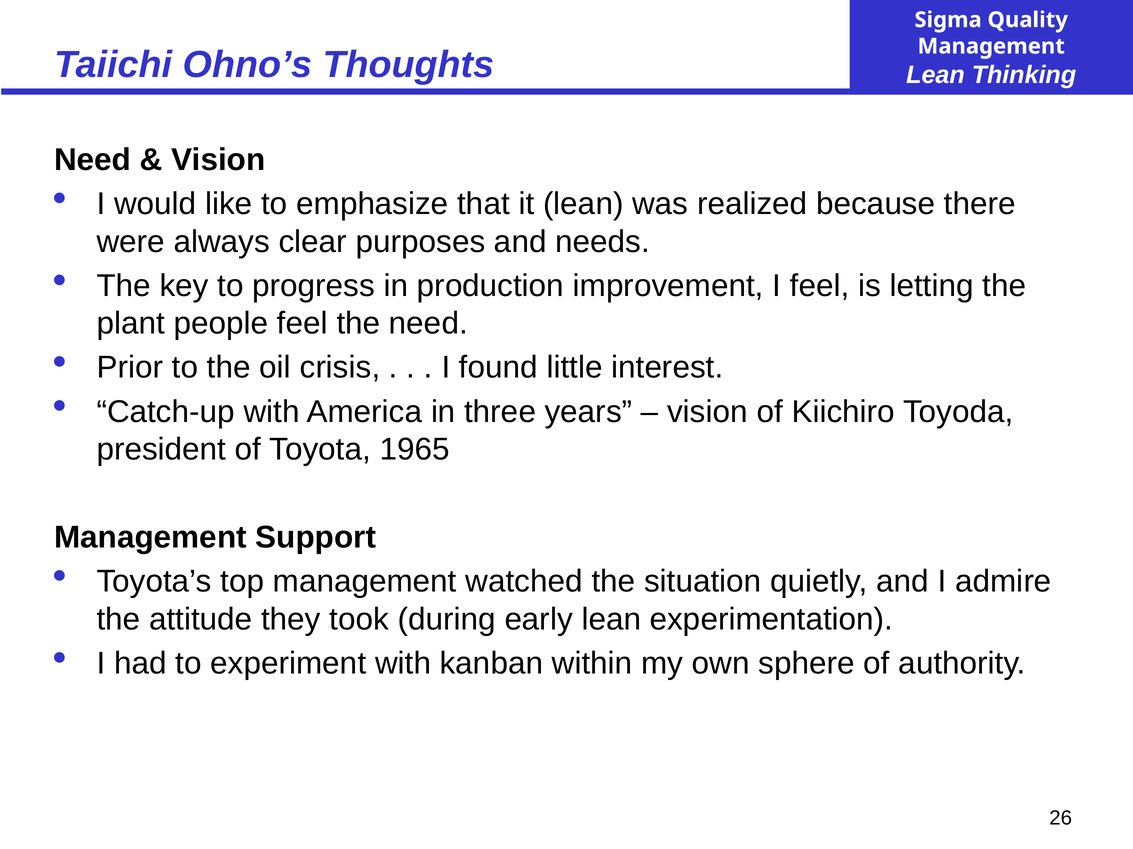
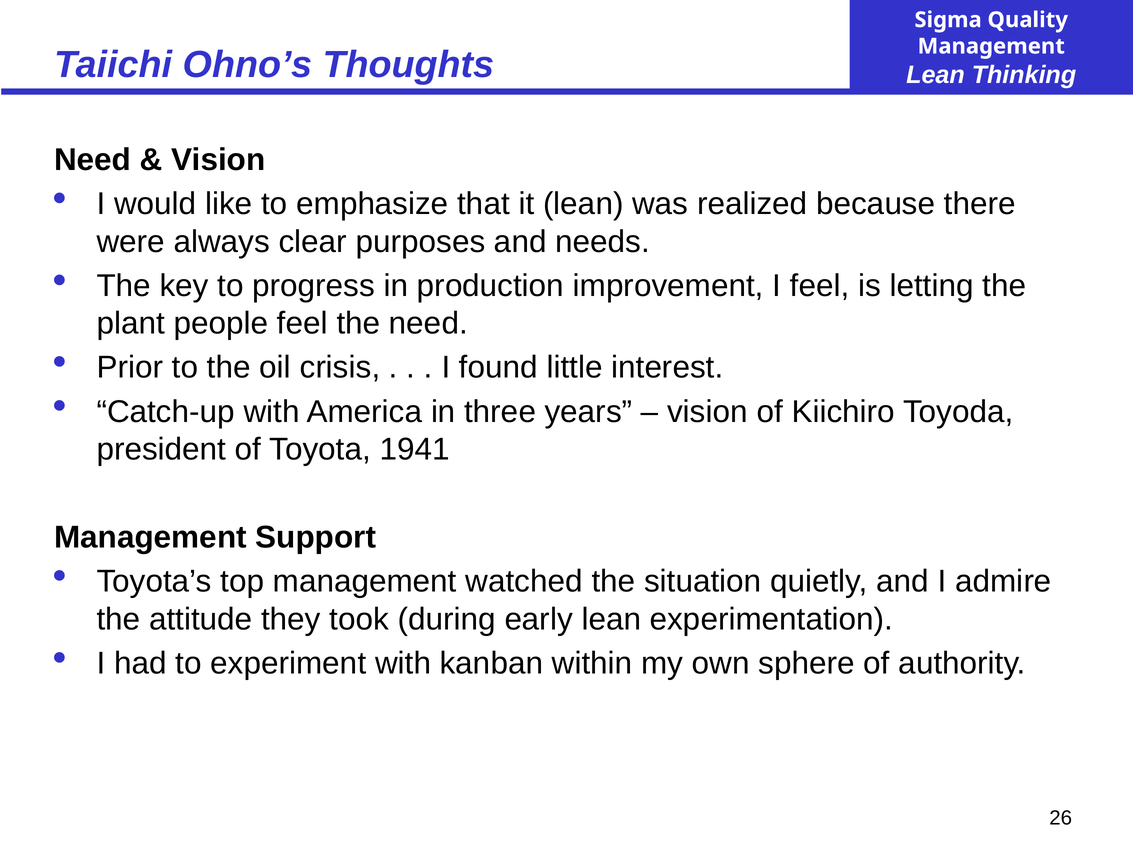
1965: 1965 -> 1941
